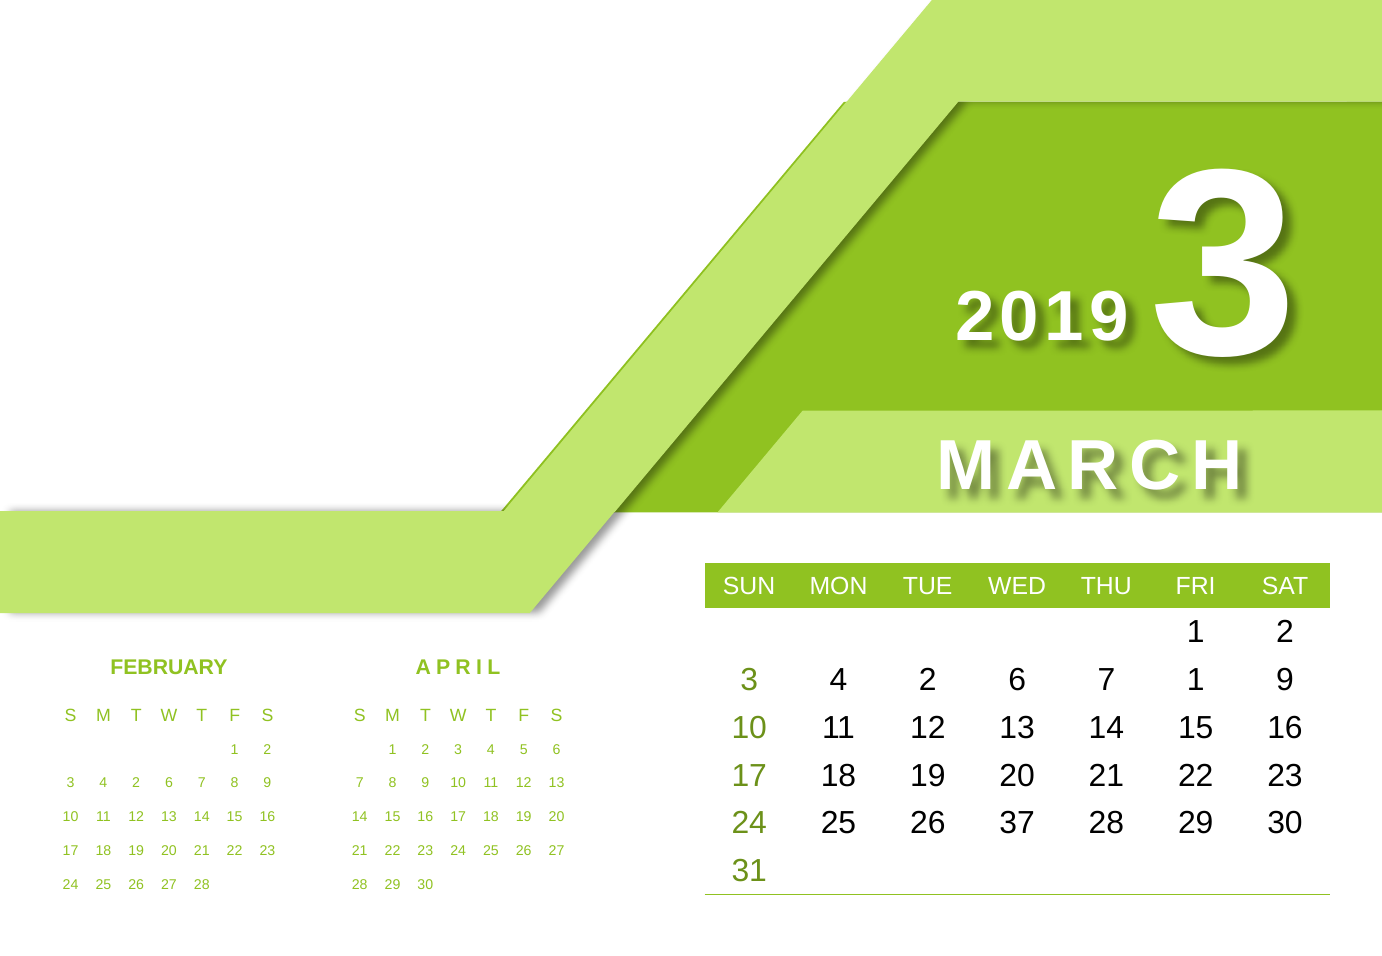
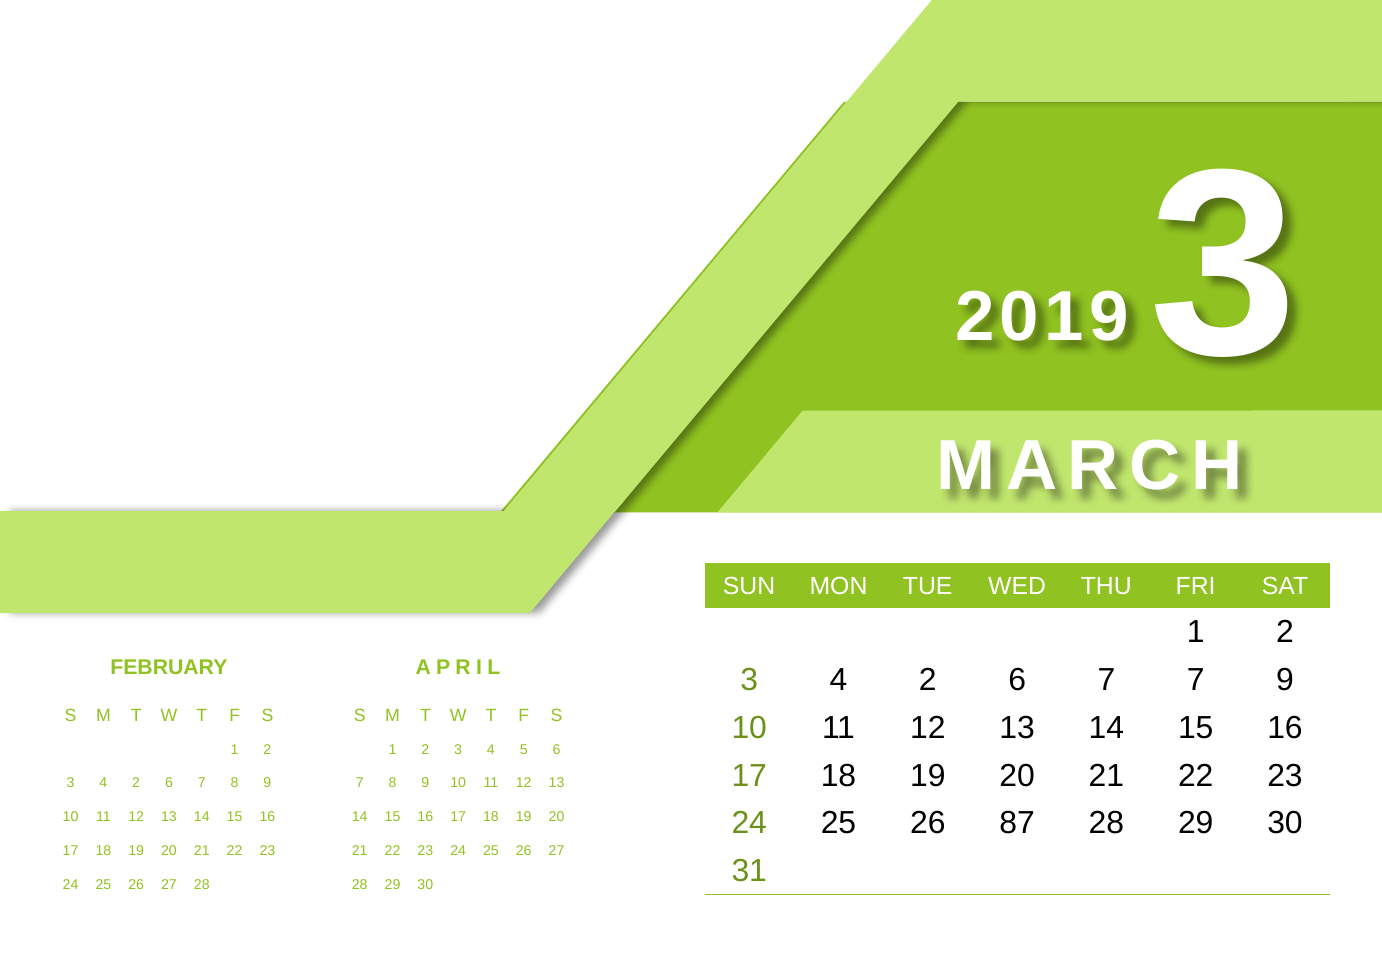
7 1: 1 -> 7
37: 37 -> 87
